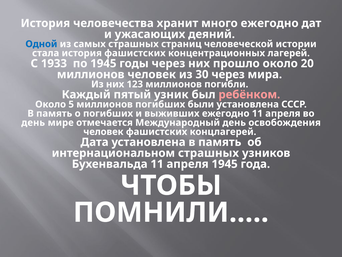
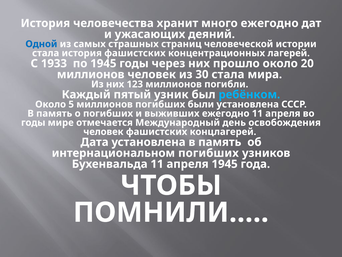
30 через: через -> стала
ребёнком colour: pink -> light blue
день at (33, 122): день -> годы
интернациональном страшных: страшных -> погибших
